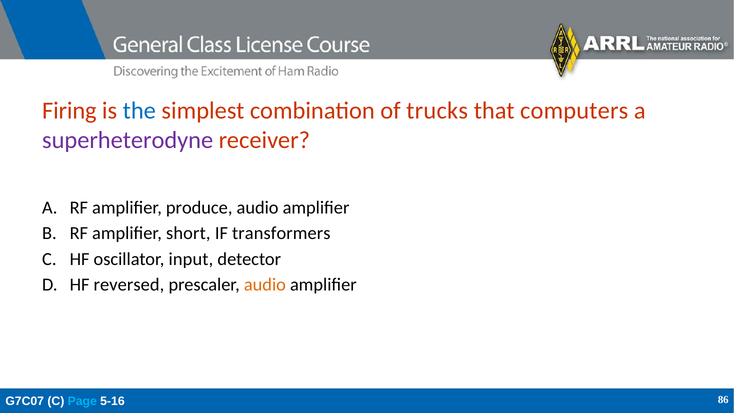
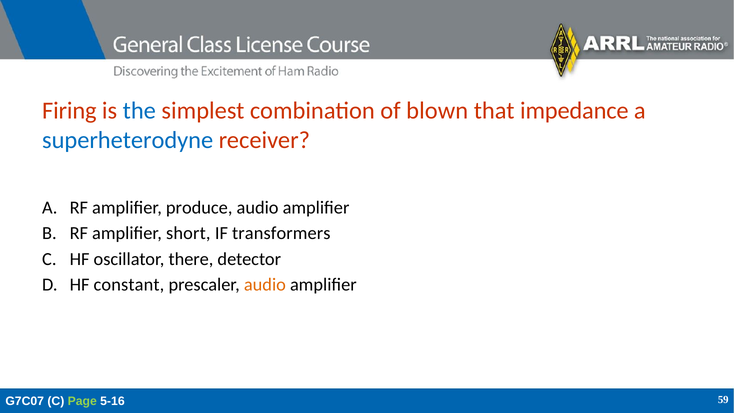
trucks: trucks -> blown
computers: computers -> impedance
superheterodyne colour: purple -> blue
input: input -> there
reversed: reversed -> constant
Page colour: light blue -> light green
86: 86 -> 59
